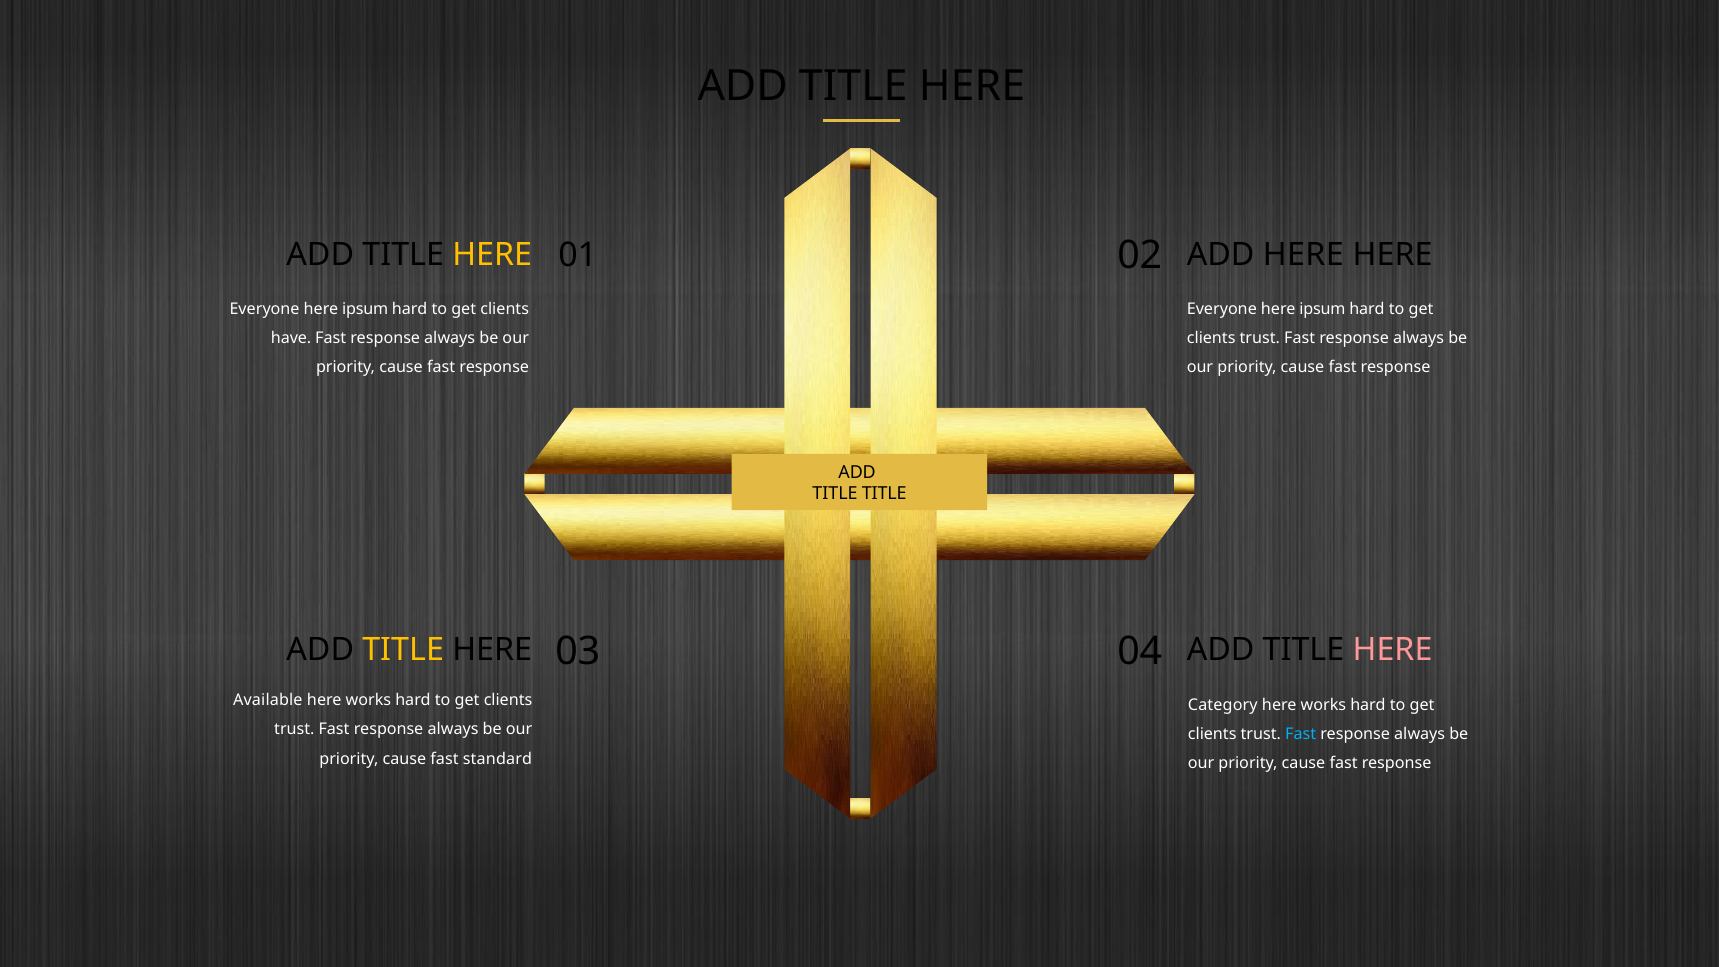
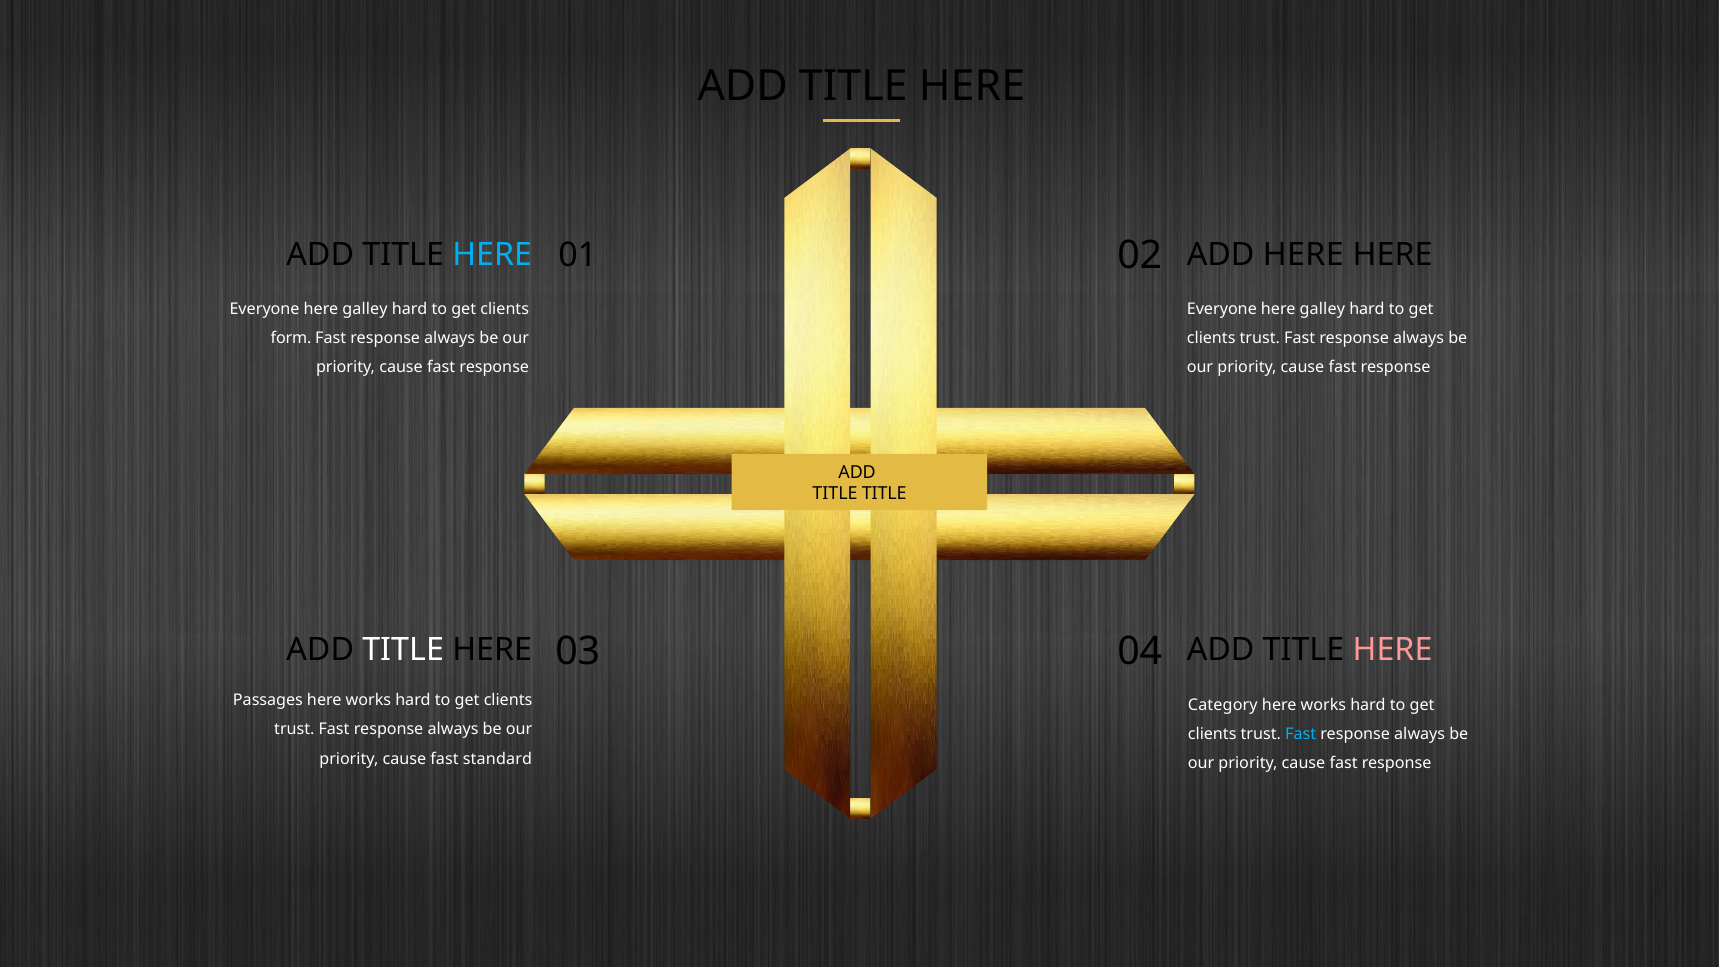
HERE at (492, 255) colour: yellow -> light blue
ipsum at (365, 309): ipsum -> galley
ipsum at (1322, 309): ipsum -> galley
have: have -> form
TITLE at (403, 650) colour: yellow -> white
Available: Available -> Passages
